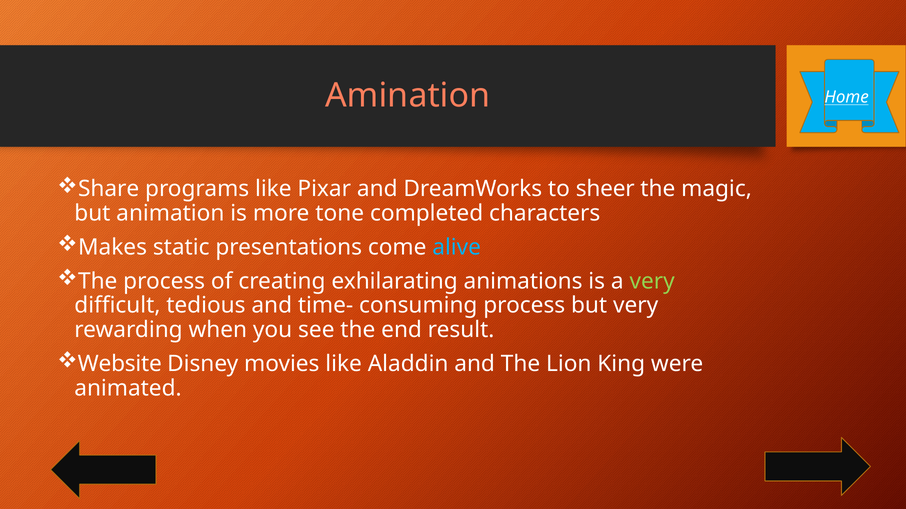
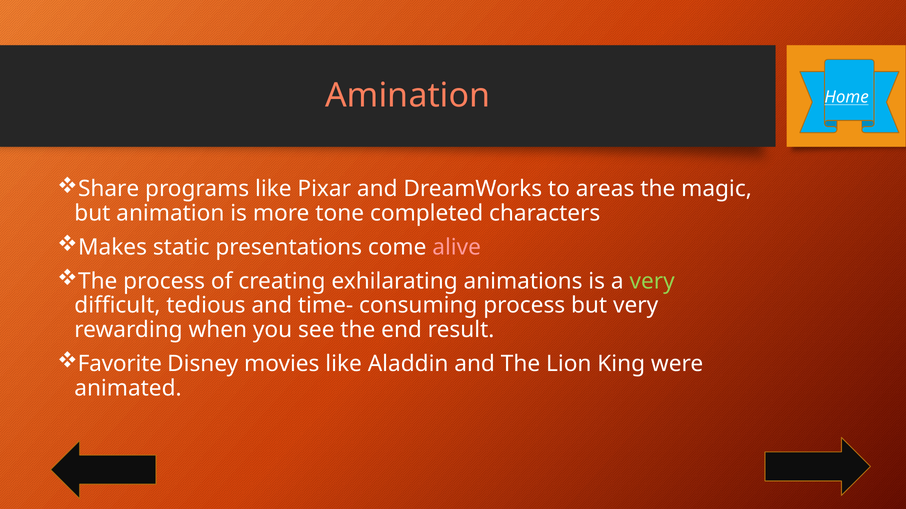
sheer: sheer -> areas
alive colour: light blue -> pink
Website: Website -> Favorite
